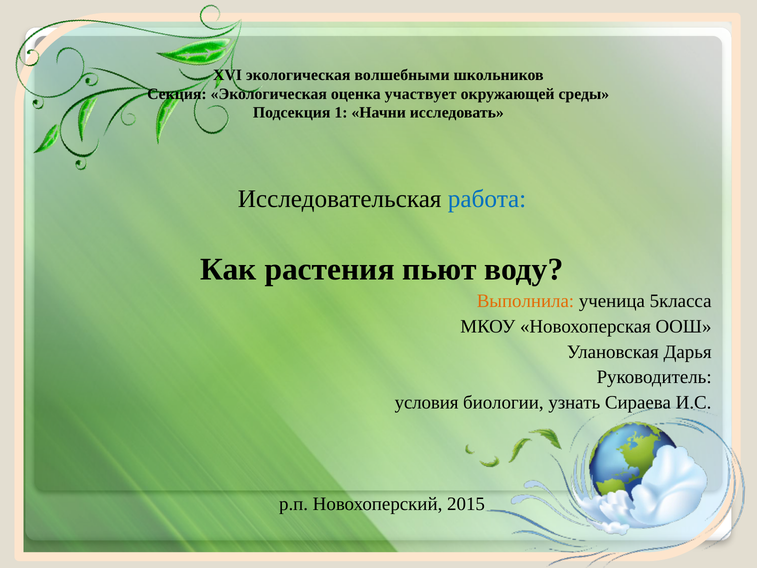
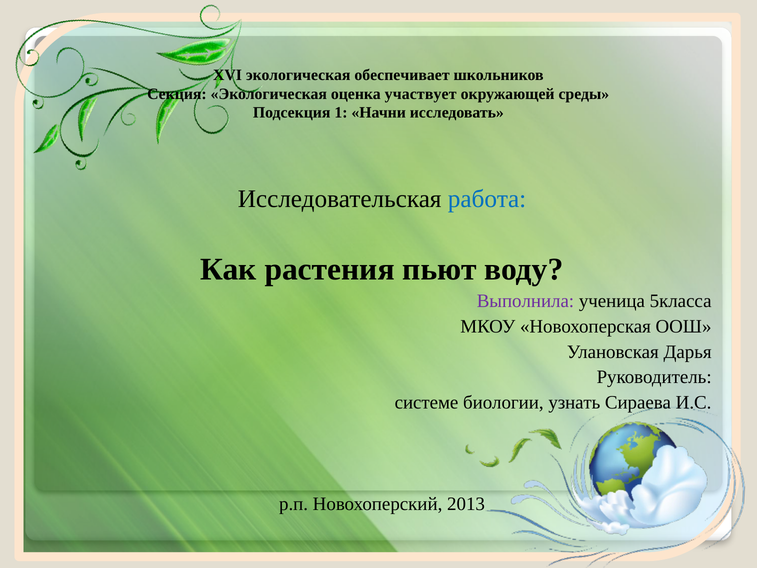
волшебными: волшебными -> обеспечивает
Выполнила colour: orange -> purple
условия: условия -> системе
2015: 2015 -> 2013
